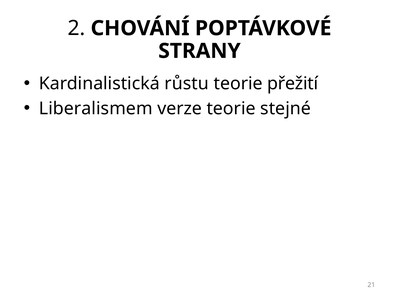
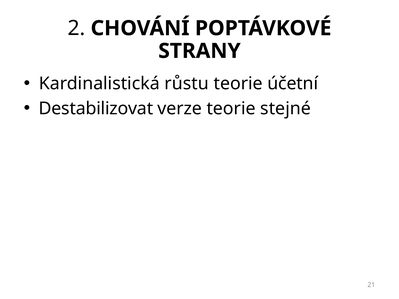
přežití: přežití -> účetní
Liberalismem: Liberalismem -> Destabilizovat
